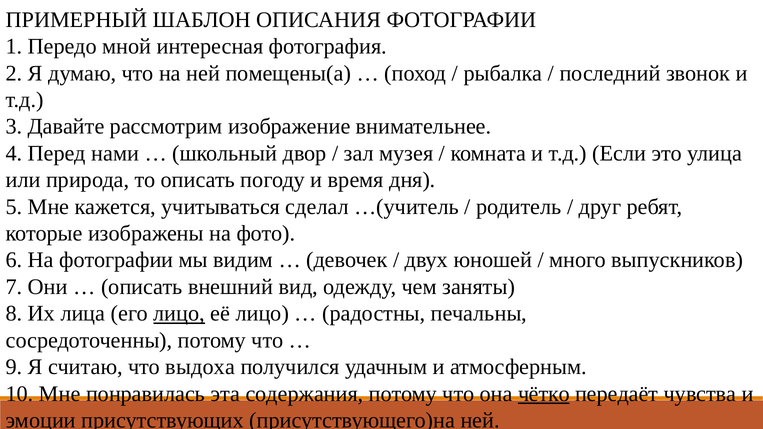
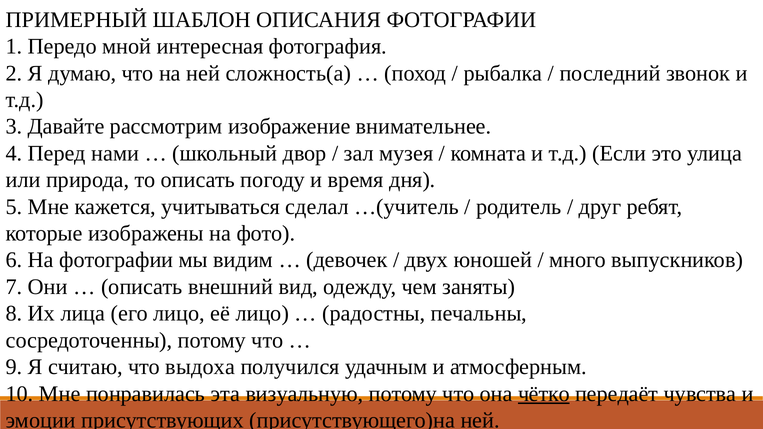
помещены(а: помещены(а -> сложность(а
лицо at (179, 314) underline: present -> none
содержания: содержания -> визуальную
